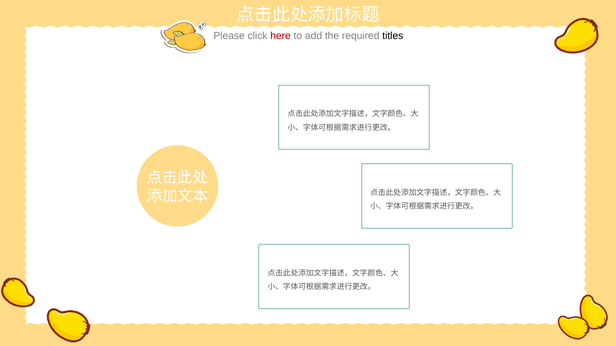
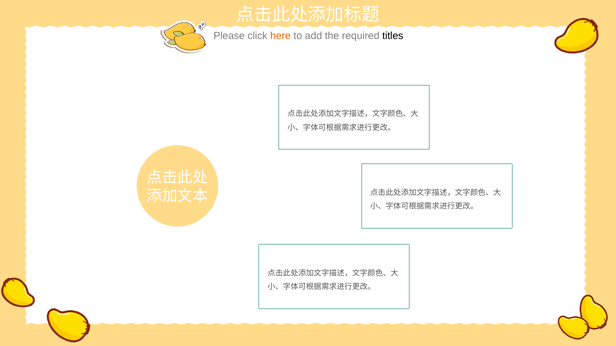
here colour: red -> orange
